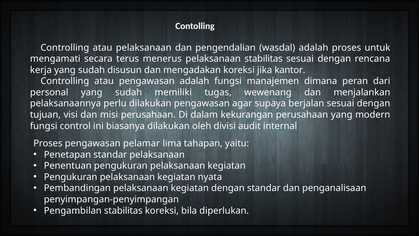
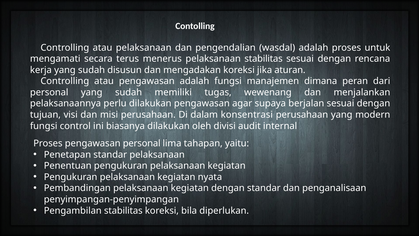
kantor: kantor -> aturan
kekurangan: kekurangan -> konsentrasi
pengawasan pelamar: pelamar -> personal
